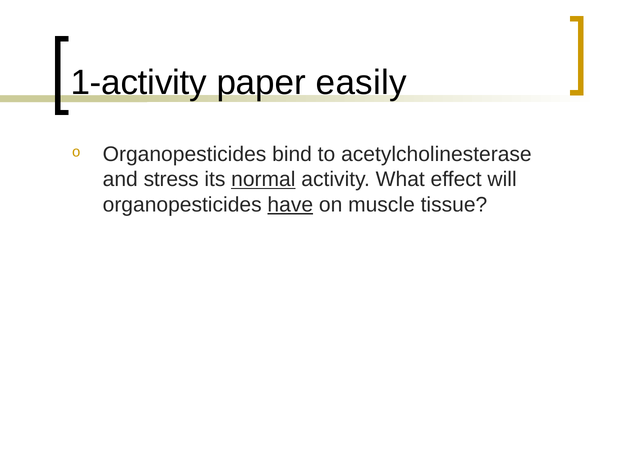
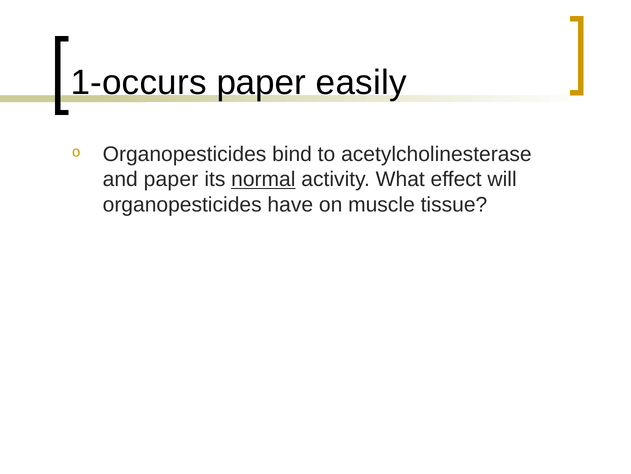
1-activity: 1-activity -> 1-occurs
and stress: stress -> paper
have underline: present -> none
